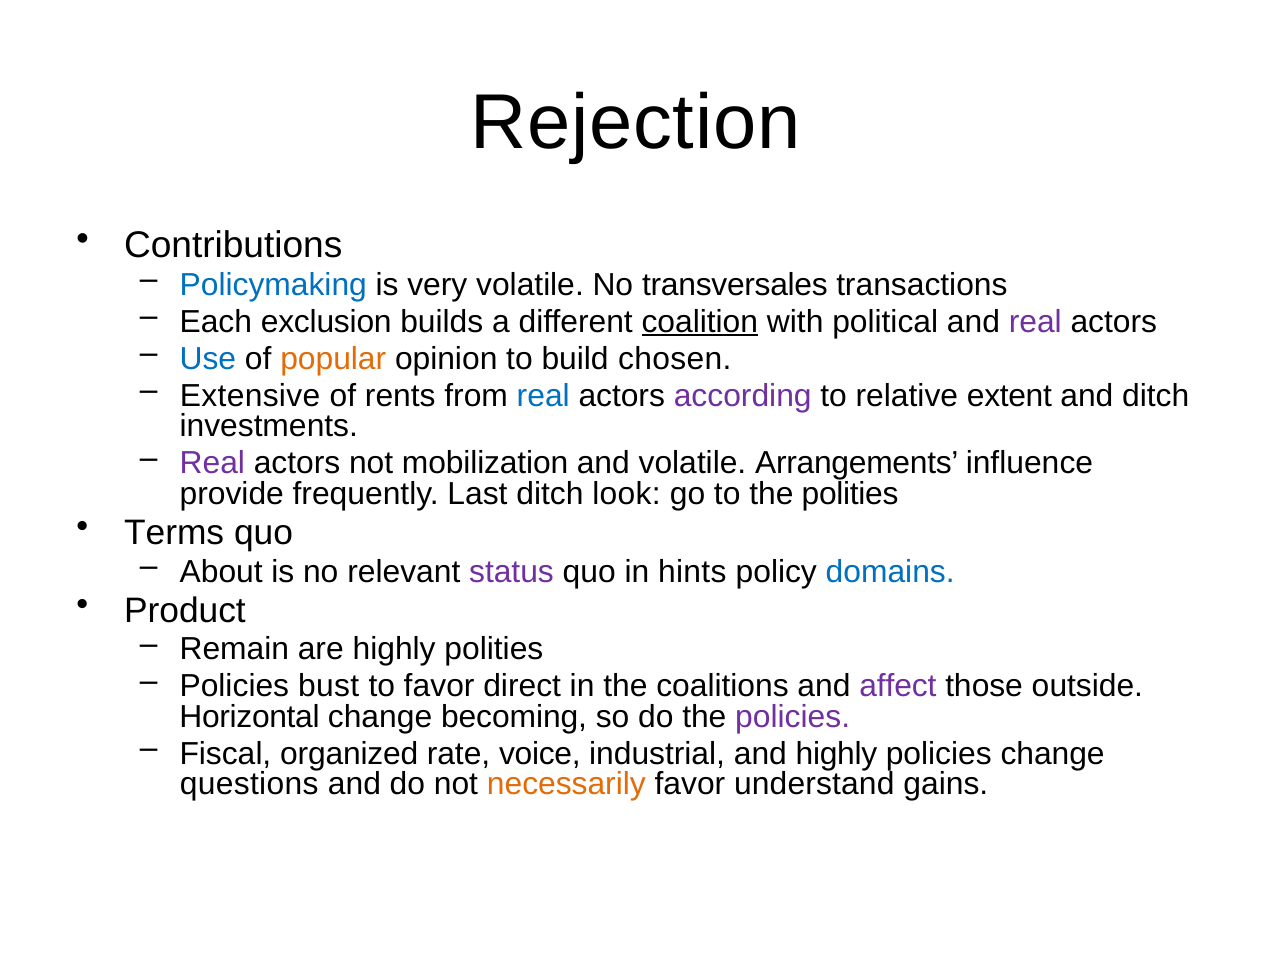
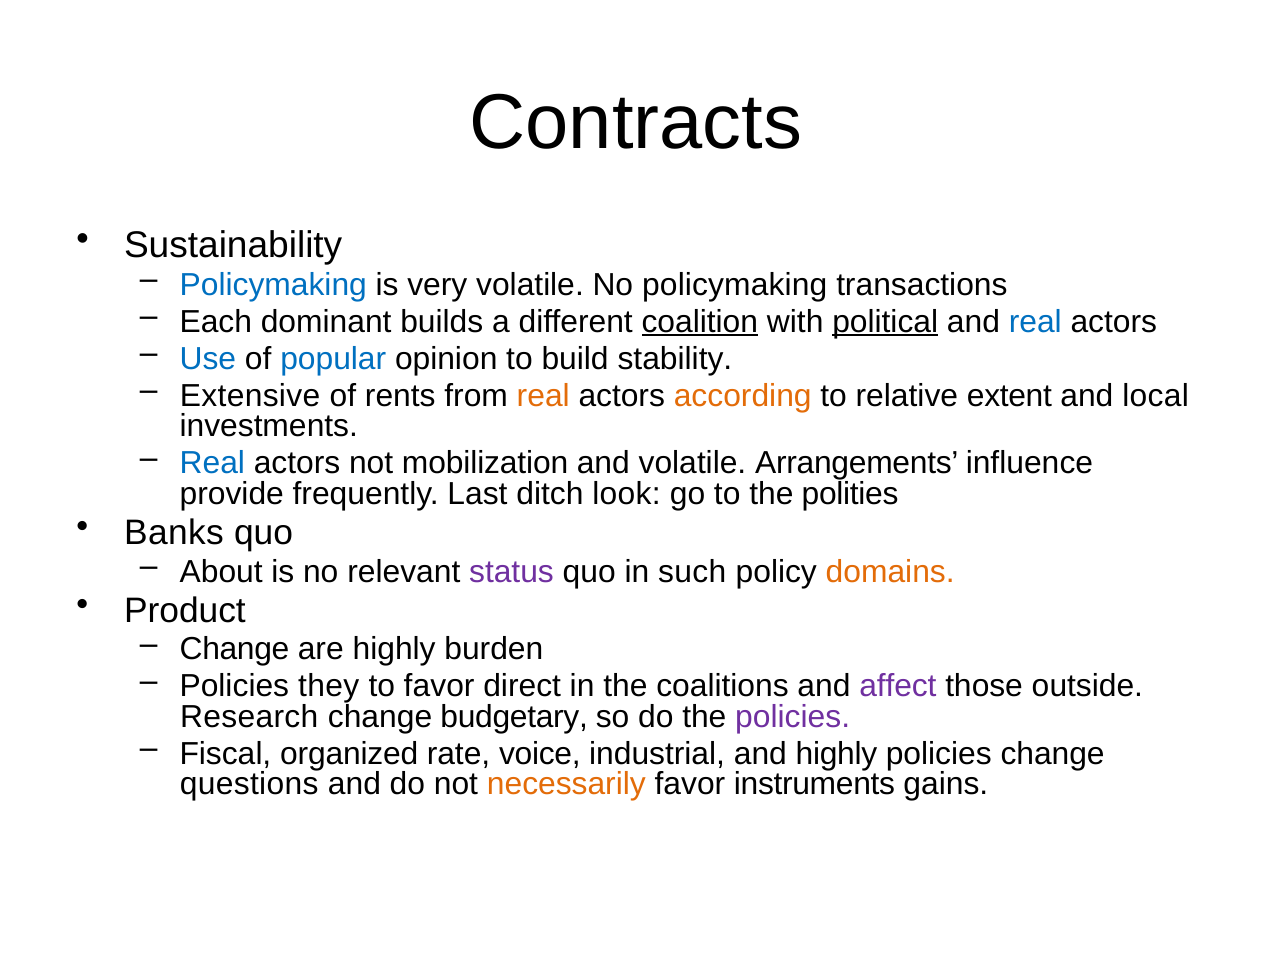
Rejection: Rejection -> Contracts
Contributions: Contributions -> Sustainability
No transversales: transversales -> policymaking
exclusion: exclusion -> dominant
political underline: none -> present
real at (1035, 322) colour: purple -> blue
popular colour: orange -> blue
chosen: chosen -> stability
real at (543, 396) colour: blue -> orange
according colour: purple -> orange
and ditch: ditch -> local
Real at (212, 463) colour: purple -> blue
Terms: Terms -> Banks
hints: hints -> such
domains colour: blue -> orange
Remain at (234, 649): Remain -> Change
highly polities: polities -> burden
bust: bust -> they
Horizontal: Horizontal -> Research
becoming: becoming -> budgetary
understand: understand -> instruments
